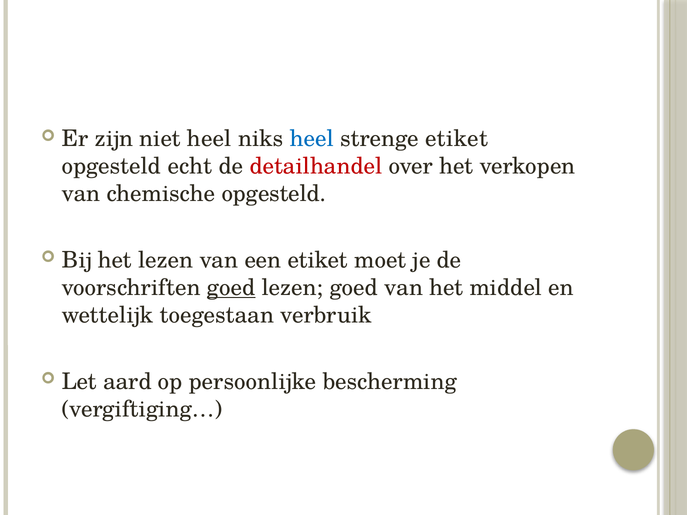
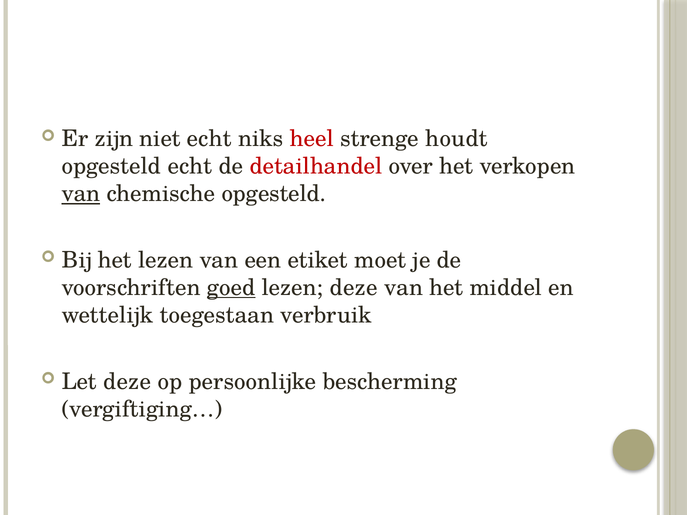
niet heel: heel -> echt
heel at (312, 139) colour: blue -> red
strenge etiket: etiket -> houdt
van at (81, 194) underline: none -> present
lezen goed: goed -> deze
Let aard: aard -> deze
